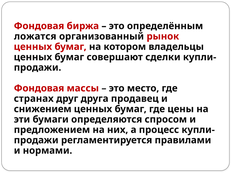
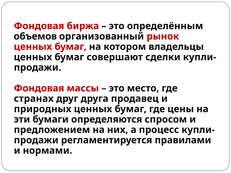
ложатся: ложатся -> объемов
снижением: снижением -> природных
